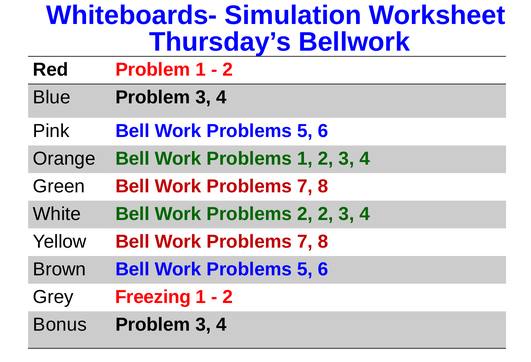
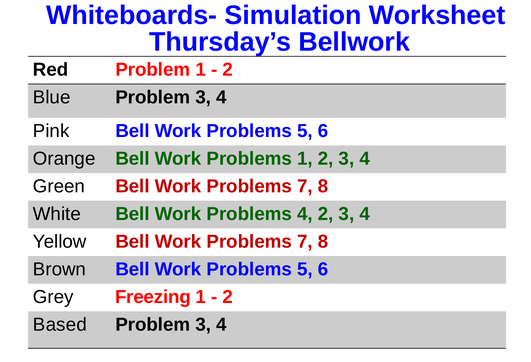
Problems 2: 2 -> 4
Bonus: Bonus -> Based
